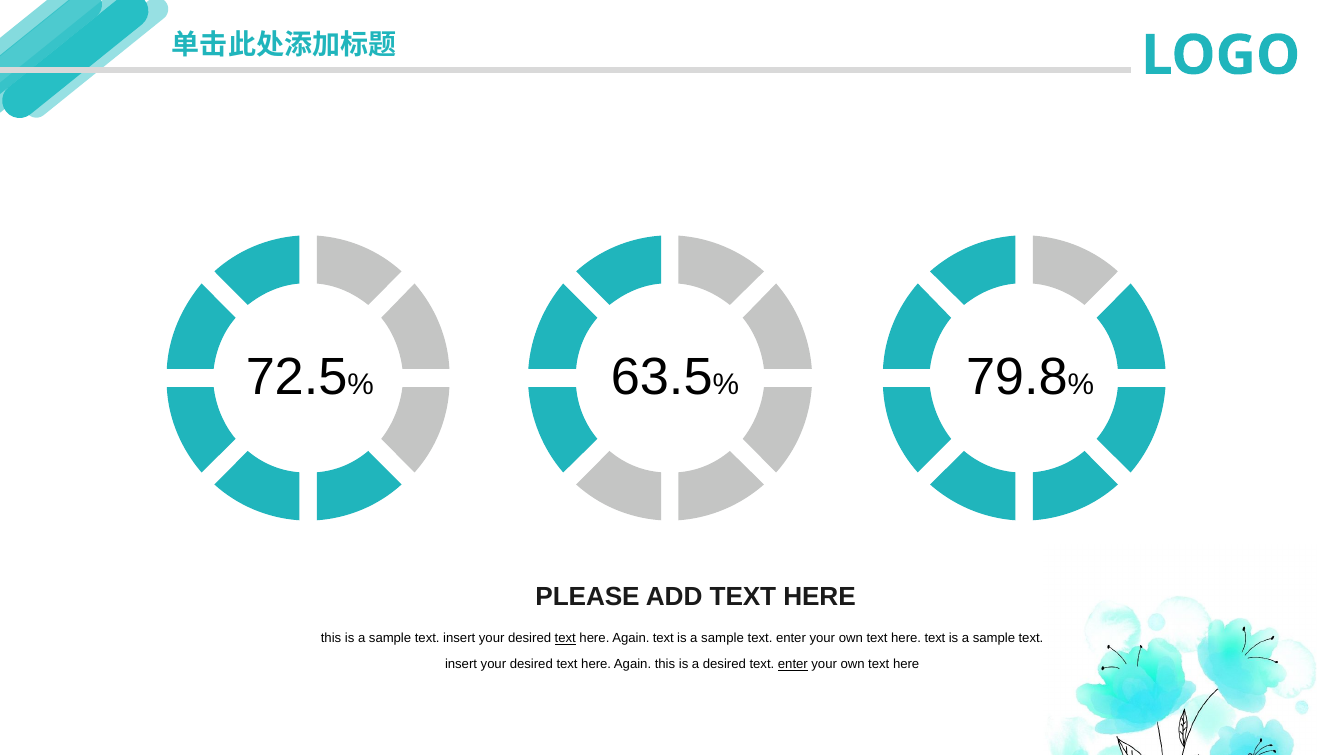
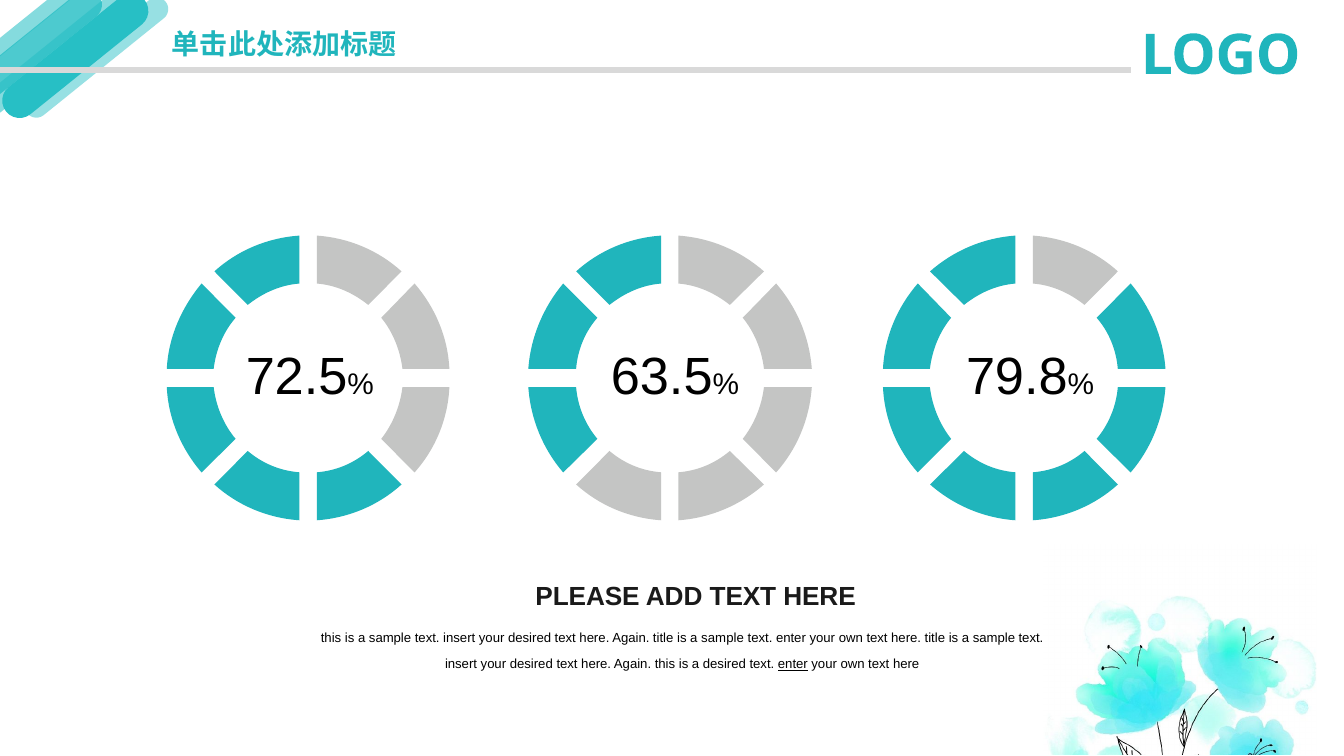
text at (565, 638) underline: present -> none
Again text: text -> title
here text: text -> title
